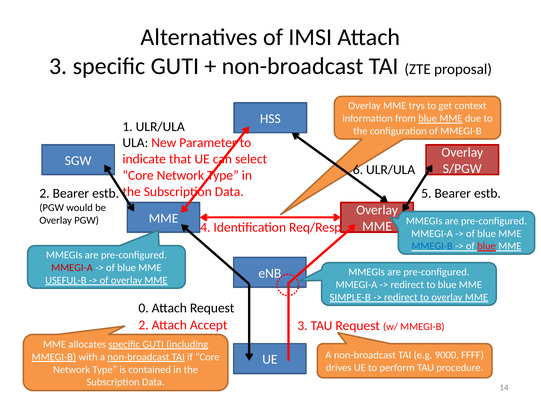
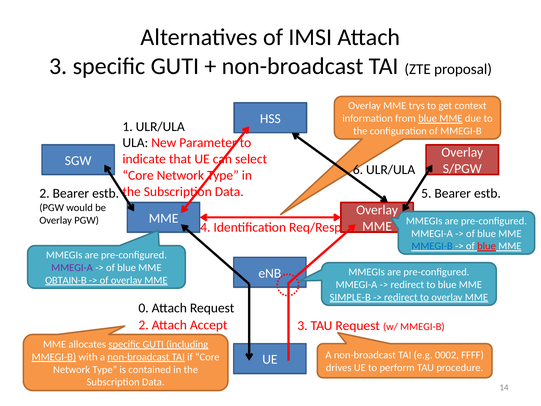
MMEGI-A at (72, 267) colour: red -> purple
USEFUL-B: USEFUL-B -> OBTAIN-B
9000: 9000 -> 0002
